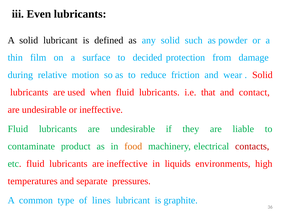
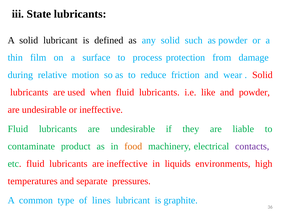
Even: Even -> State
decided: decided -> process
that: that -> like
and contact: contact -> powder
contacts colour: red -> purple
